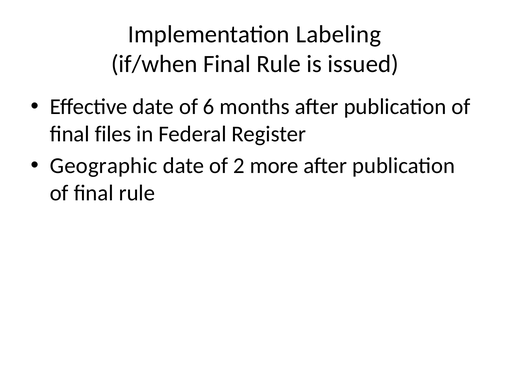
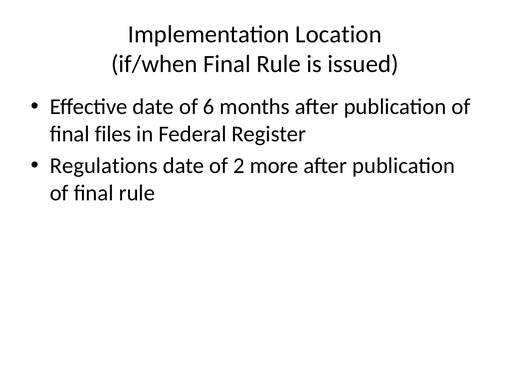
Labeling: Labeling -> Location
Geographic: Geographic -> Regulations
